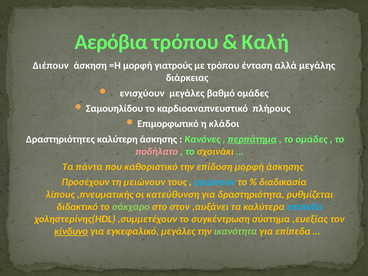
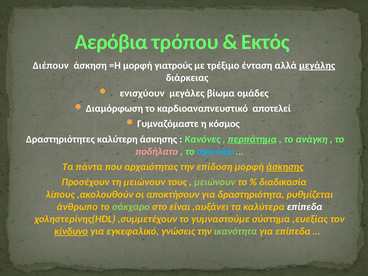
Καλή: Καλή -> Εκτός
με τρόπου: τρόπου -> τρέξιμο
μεγάλης underline: none -> present
βαθμό: βαθμό -> βίωμα
Σαμουηλίδου: Σαμουηλίδου -> Διαμόρφωση
πλήρους: πλήρους -> αποτελεί
Επιμορφωτικό: Επιμορφωτικό -> Γυμναζόμαστε
κλάδοι: κλάδοι -> κόσμος
το ομάδες: ομάδες -> ανάγκη
σχοινάκι colour: yellow -> light blue
καθοριστικό: καθοριστικό -> αρχαιότητας
άσκησης at (285, 167) underline: none -> present
μειώνουν at (215, 182) colour: light blue -> light green
,πνευματικής: ,πνευματικής -> ,ακολουθούν
κατεύθυνση: κατεύθυνση -> αποκτήσουν
διδακτικό: διδακτικό -> άνθρωπο
στον: στον -> είναι
επίπεδα at (305, 207) colour: light blue -> white
συγκέντρωση: συγκέντρωση -> γυμναστούμε
εγκεφαλικό μεγάλες: μεγάλες -> γνώσεις
